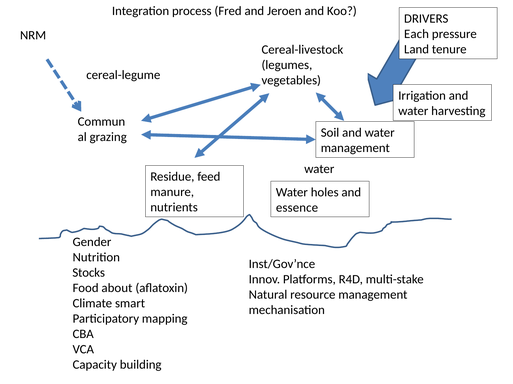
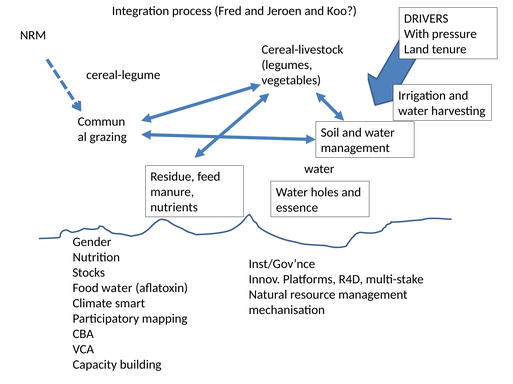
Each: Each -> With
Food about: about -> water
